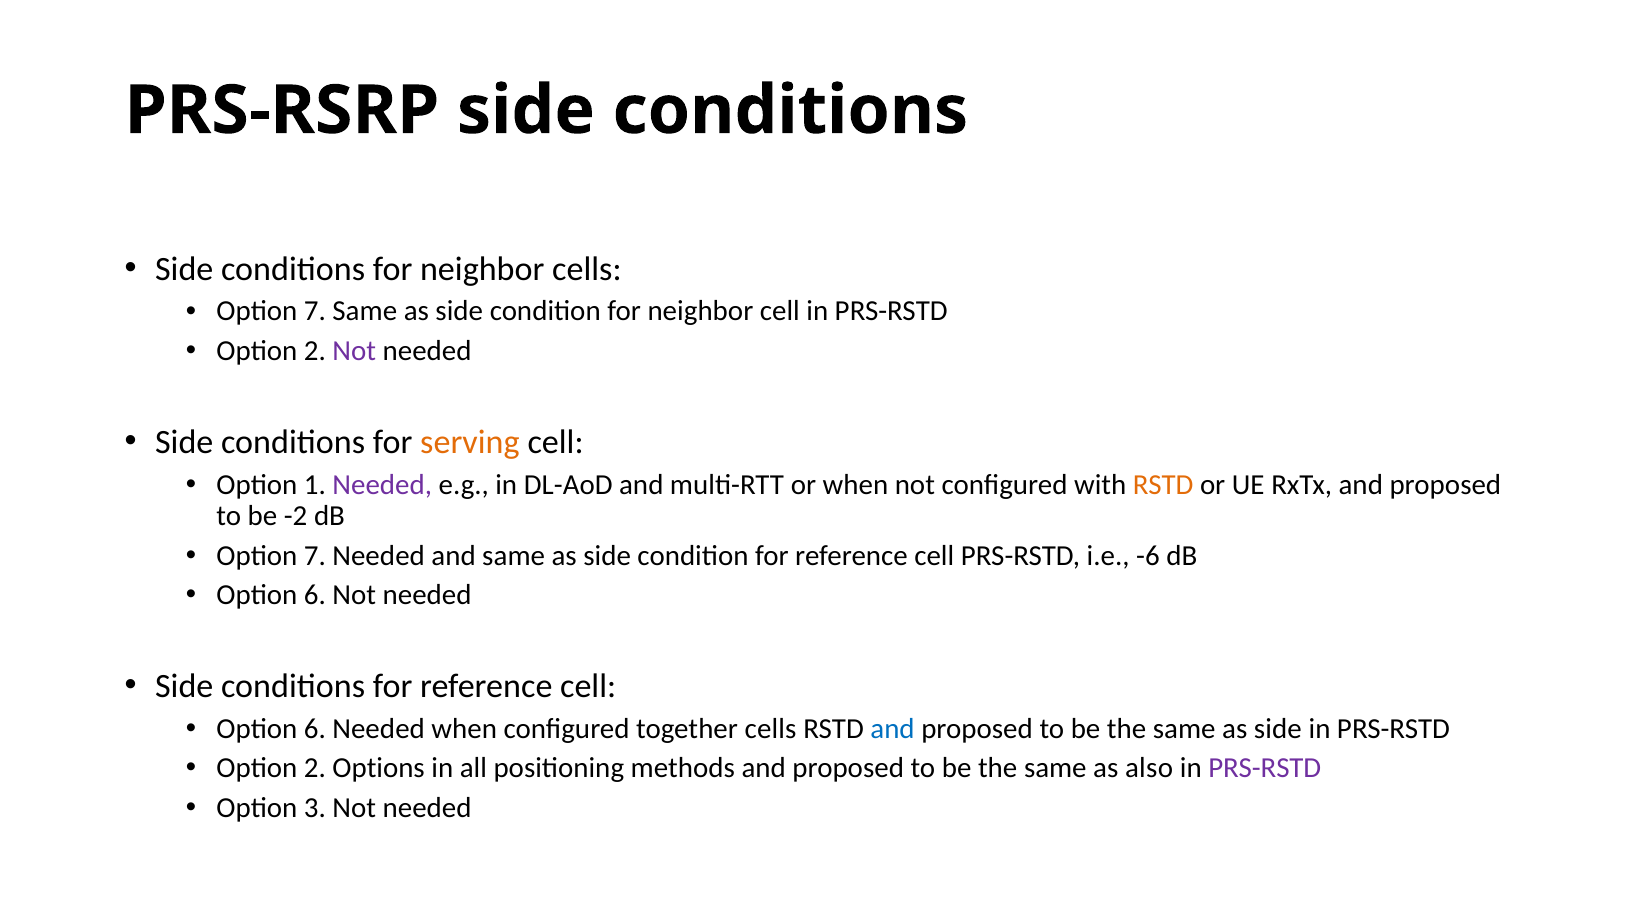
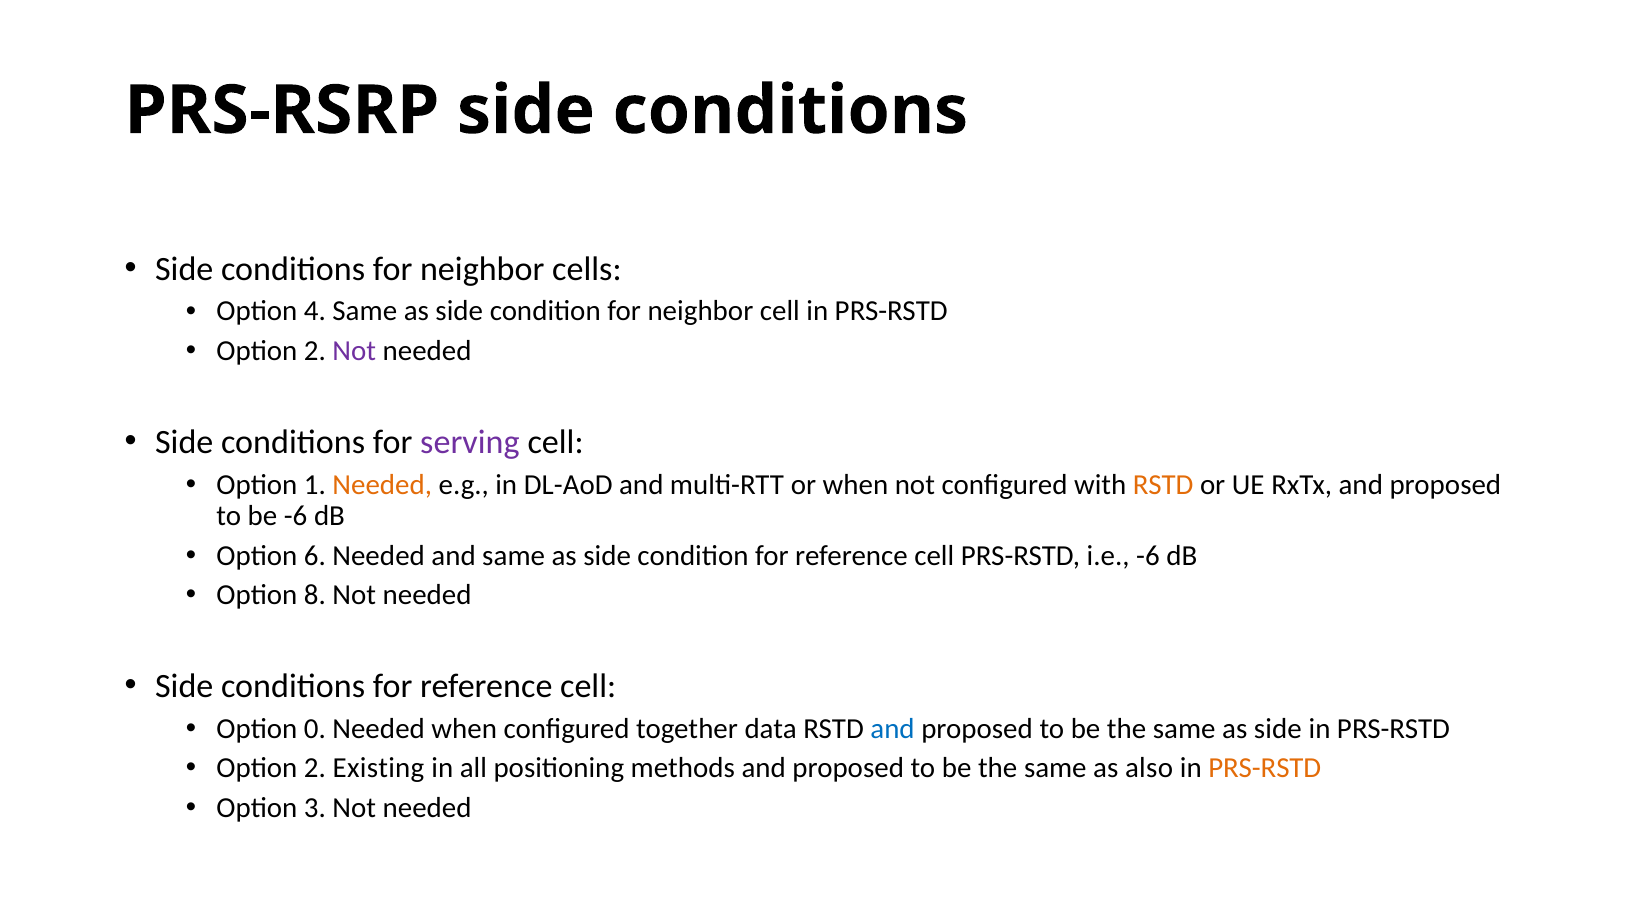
7 at (315, 311): 7 -> 4
serving colour: orange -> purple
Needed at (382, 485) colour: purple -> orange
be -2: -2 -> -6
7 at (315, 556): 7 -> 6
6 at (315, 595): 6 -> 8
6 at (315, 729): 6 -> 0
together cells: cells -> data
Options: Options -> Existing
PRS-RSTD at (1265, 768) colour: purple -> orange
